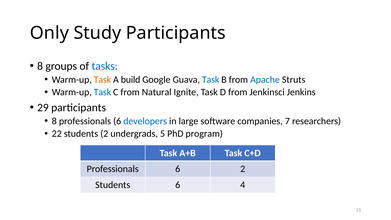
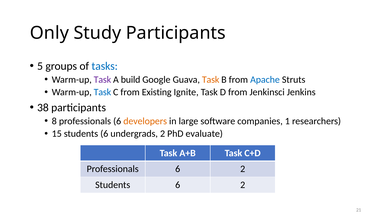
8 at (40, 66): 8 -> 5
Task at (102, 80) colour: orange -> purple
Task at (211, 80) colour: blue -> orange
Natural: Natural -> Existing
29: 29 -> 38
developers colour: blue -> orange
7: 7 -> 1
22: 22 -> 15
2 at (104, 134): 2 -> 6
undergrads 5: 5 -> 2
program: program -> evaluate
Students 6 4: 4 -> 2
